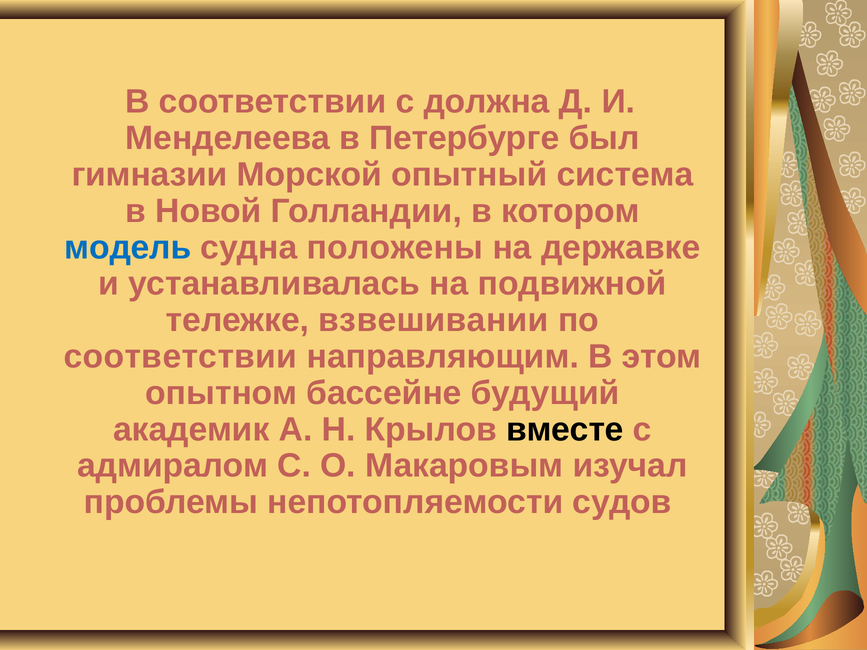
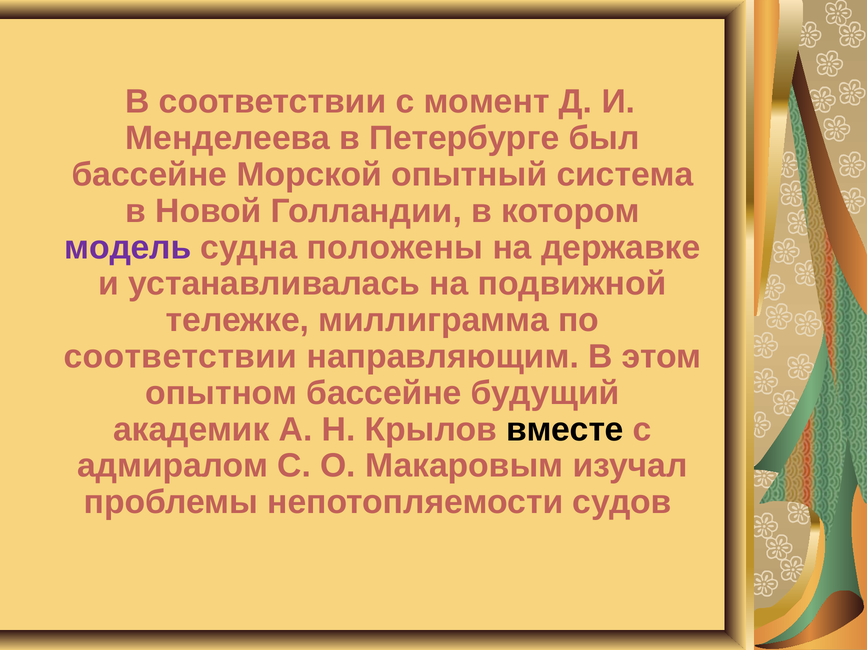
должна: должна -> момент
гимназии at (149, 175): гимназии -> бассейне
модель colour: blue -> purple
взвешивании: взвешивании -> миллиграмма
